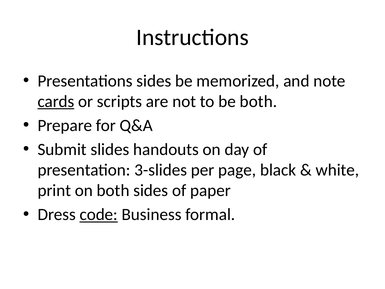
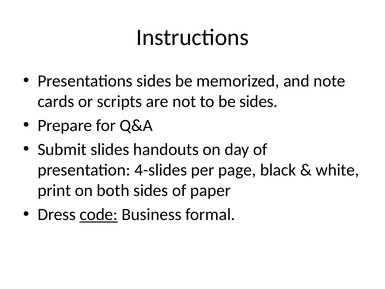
cards underline: present -> none
be both: both -> sides
3-slides: 3-slides -> 4-slides
